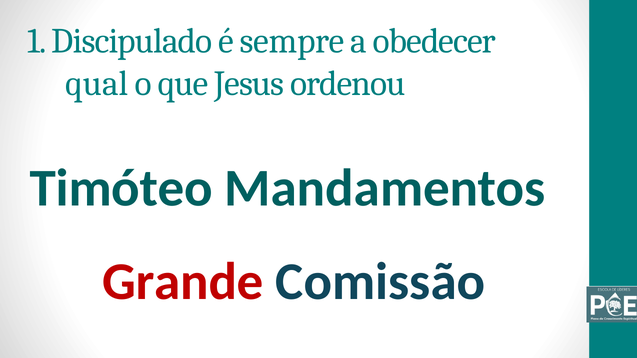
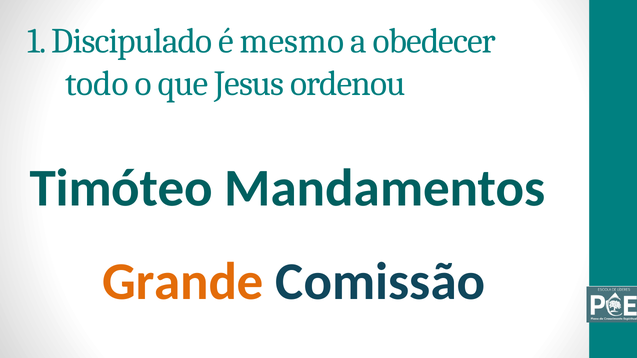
sempre: sempre -> mesmo
qual: qual -> todo
Grande colour: red -> orange
